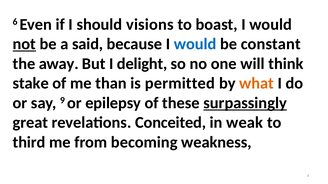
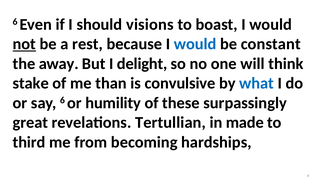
said: said -> rest
permitted: permitted -> convulsive
what colour: orange -> blue
say 9: 9 -> 6
epilepsy: epilepsy -> humility
surpassingly underline: present -> none
Conceited: Conceited -> Tertullian
weak: weak -> made
weakness: weakness -> hardships
